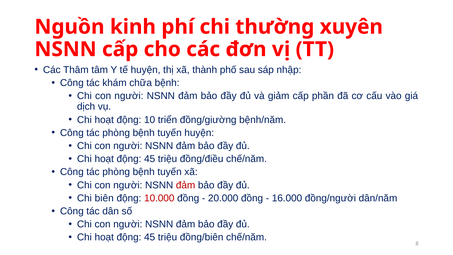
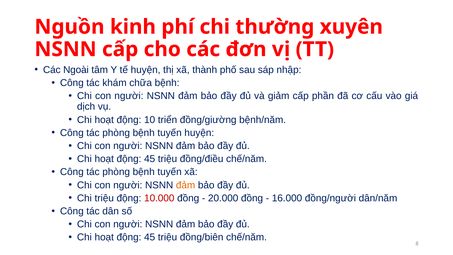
Thâm: Thâm -> Ngoài
đảm at (186, 185) colour: red -> orange
Chi biên: biên -> triệu
